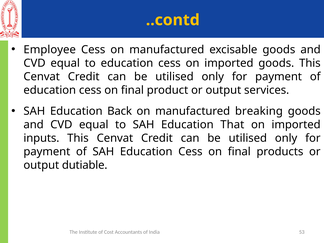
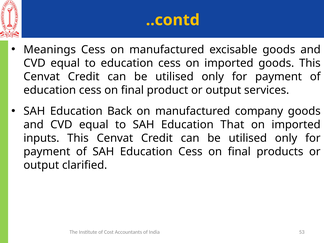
Employee: Employee -> Meanings
breaking: breaking -> company
dutiable: dutiable -> clarified
